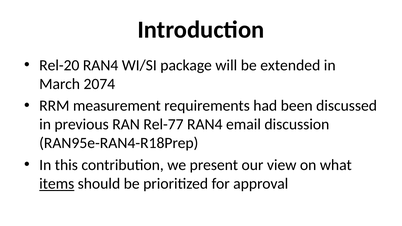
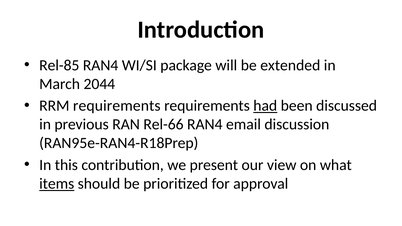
Rel-20: Rel-20 -> Rel-85
2074: 2074 -> 2044
RRM measurement: measurement -> requirements
had underline: none -> present
Rel-77: Rel-77 -> Rel-66
